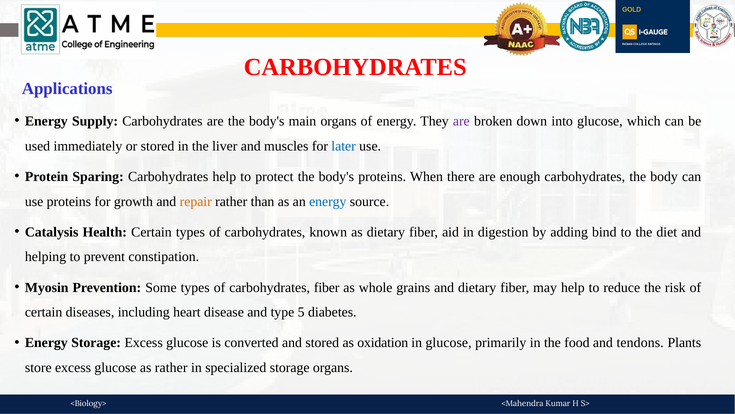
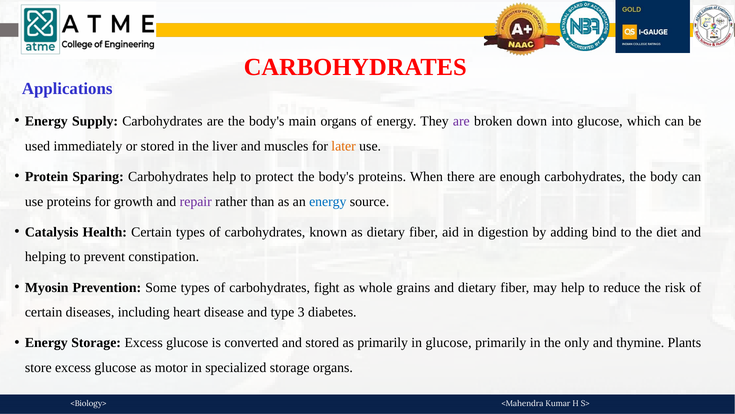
later colour: blue -> orange
repair colour: orange -> purple
carbohydrates fiber: fiber -> fight
5: 5 -> 3
as oxidation: oxidation -> primarily
food: food -> only
tendons: tendons -> thymine
as rather: rather -> motor
